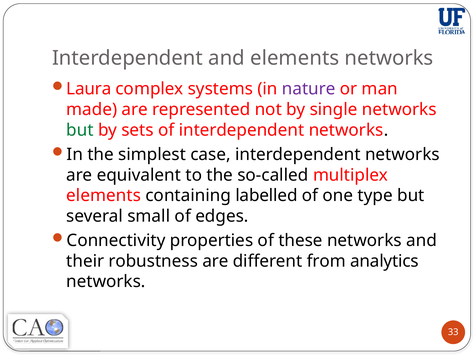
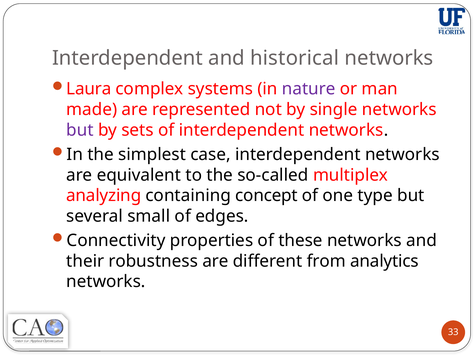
and elements: elements -> historical
but at (80, 130) colour: green -> purple
elements at (104, 195): elements -> analyzing
labelled: labelled -> concept
